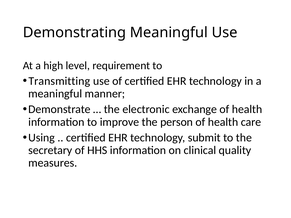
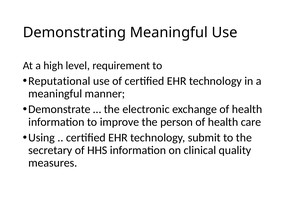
Transmitting: Transmitting -> Reputational
